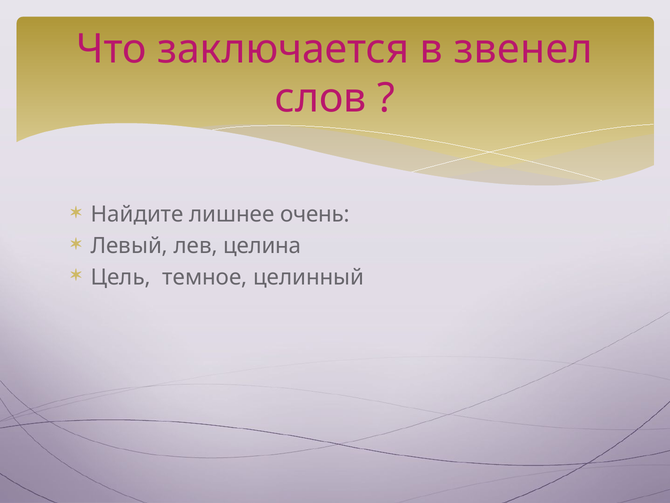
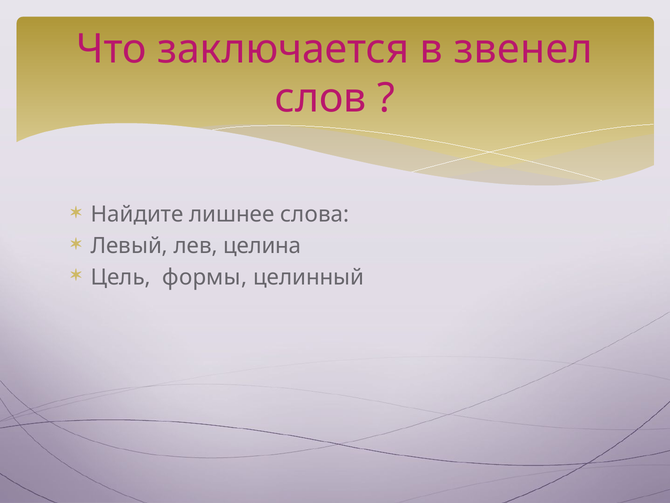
очень: очень -> слова
темное: темное -> формы
